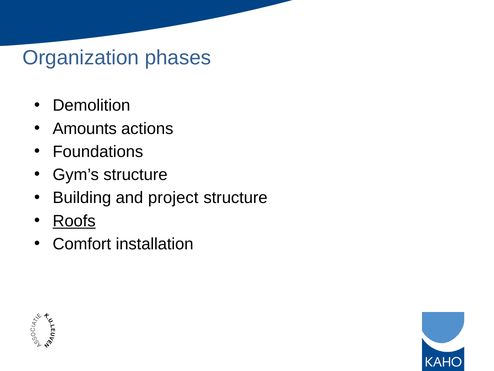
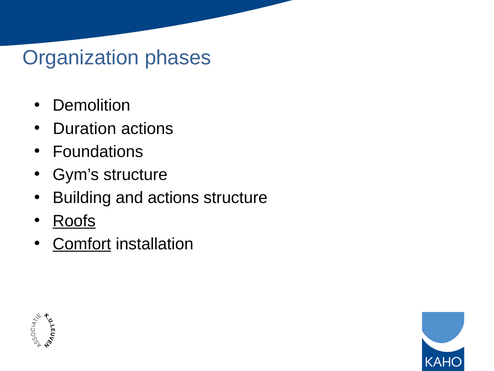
Amounts: Amounts -> Duration
and project: project -> actions
Comfort underline: none -> present
